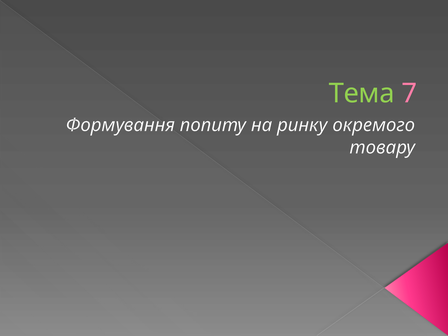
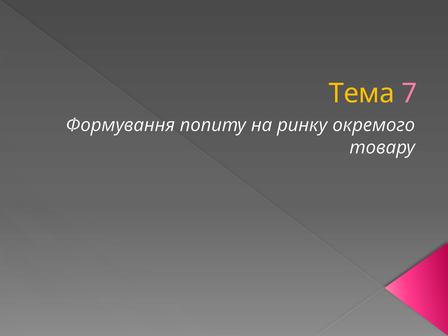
Тема colour: light green -> yellow
